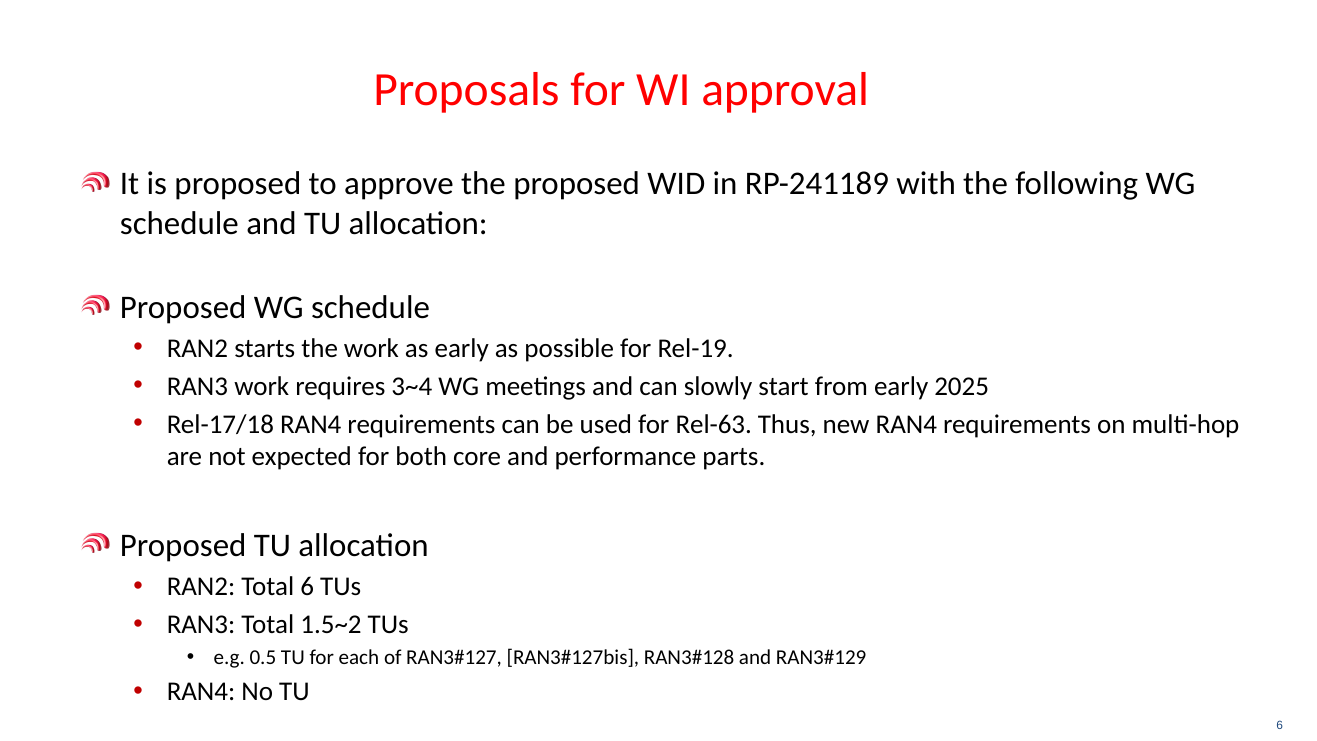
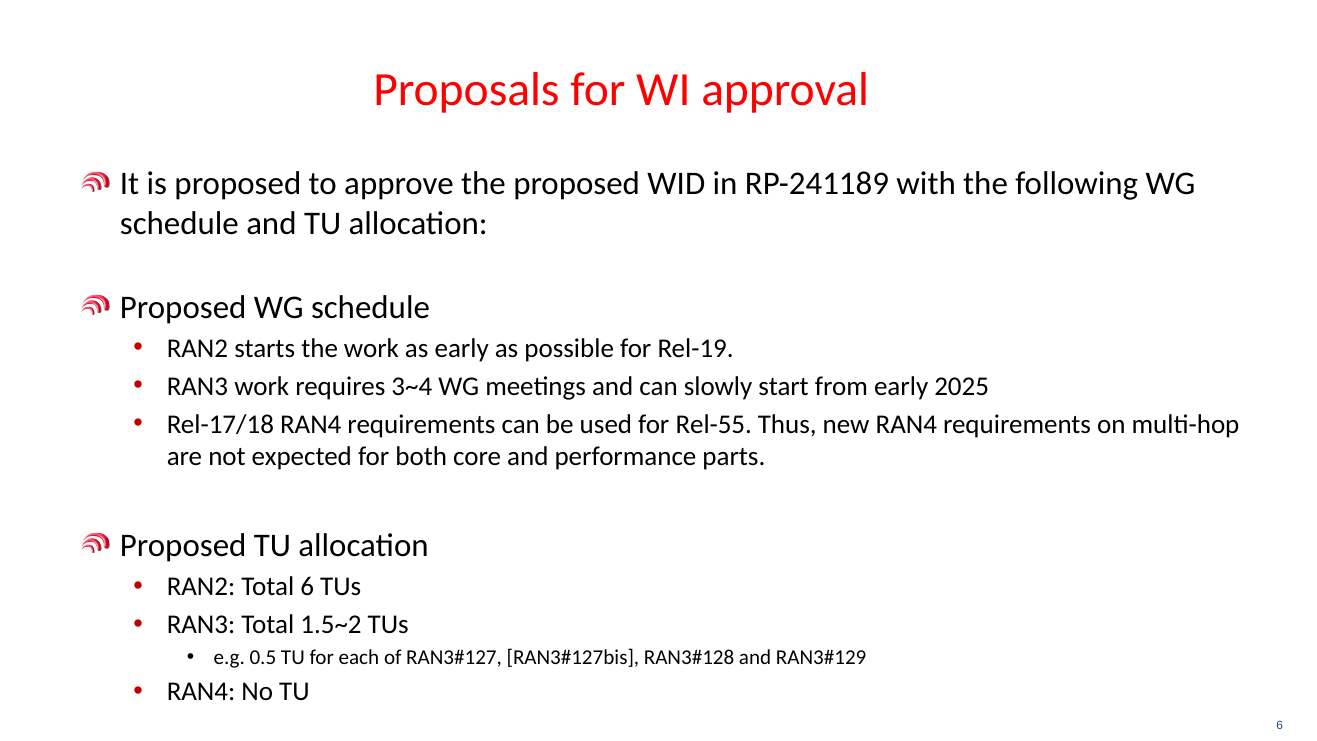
Rel-63: Rel-63 -> Rel-55
